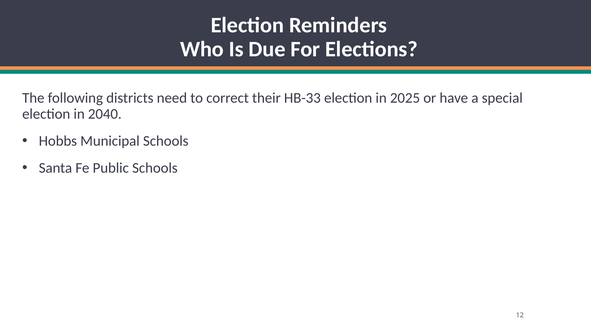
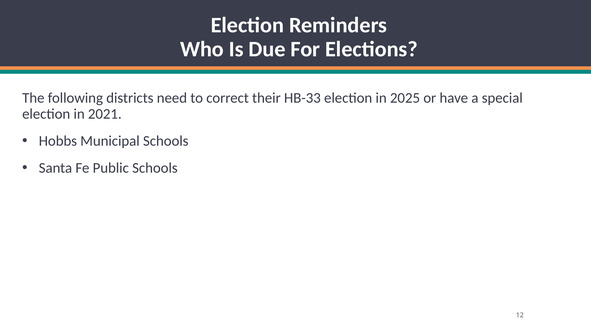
2040: 2040 -> 2021
